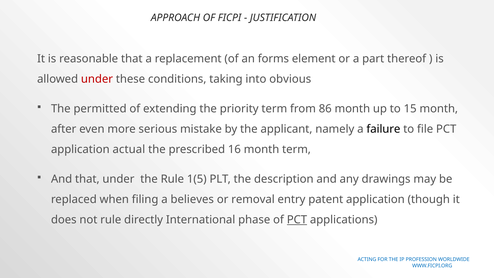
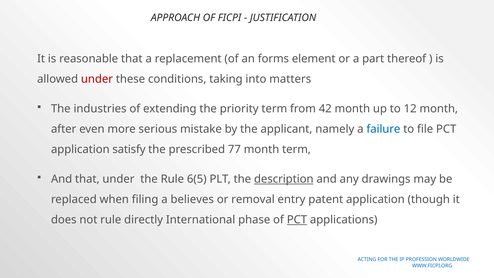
obvious: obvious -> matters
permitted: permitted -> industries
86: 86 -> 42
15: 15 -> 12
failure colour: black -> blue
actual: actual -> satisfy
16: 16 -> 77
1(5: 1(5 -> 6(5
description underline: none -> present
